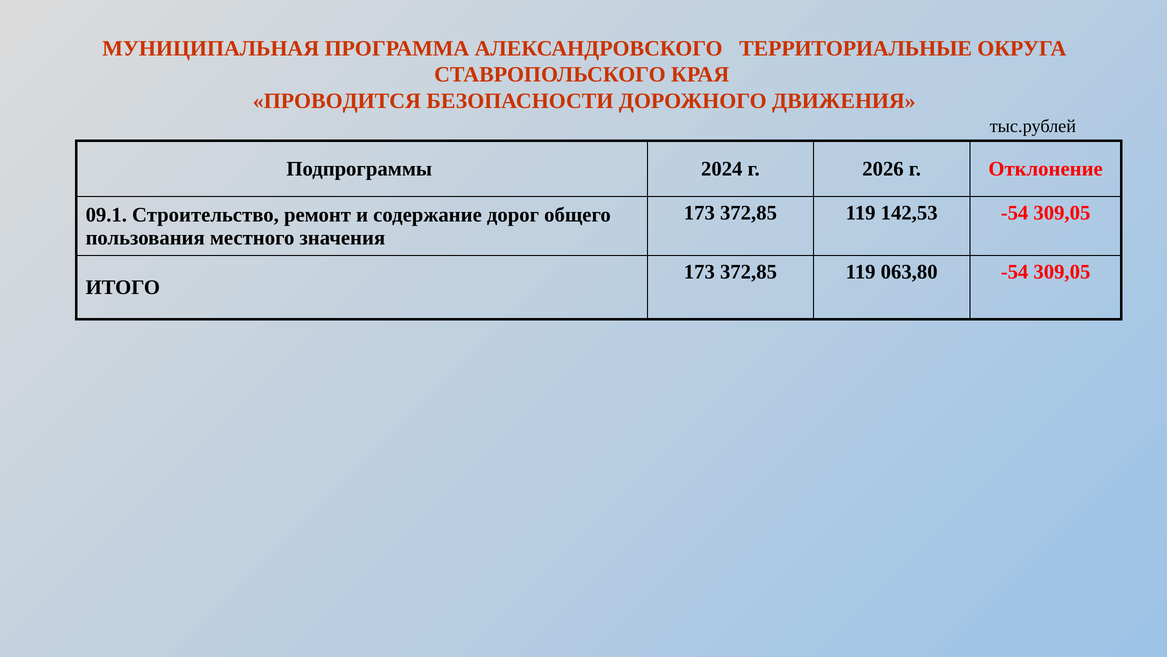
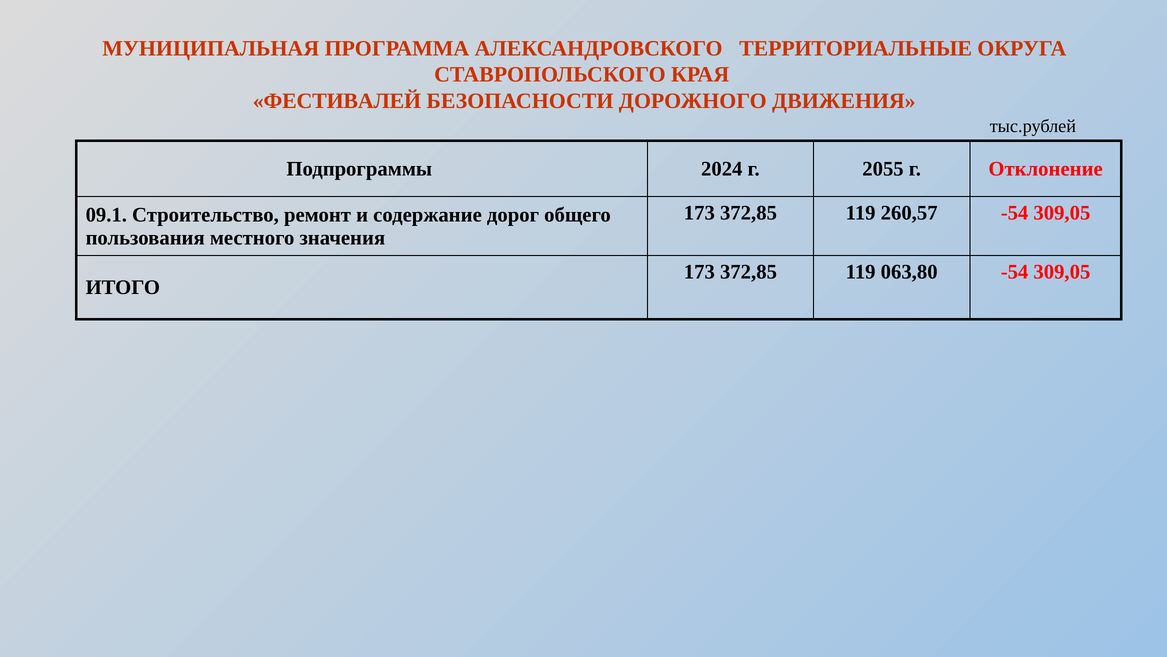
ПРОВОДИТСЯ: ПРОВОДИТСЯ -> ФЕСТИВАЛЕЙ
2026: 2026 -> 2055
142,53: 142,53 -> 260,57
